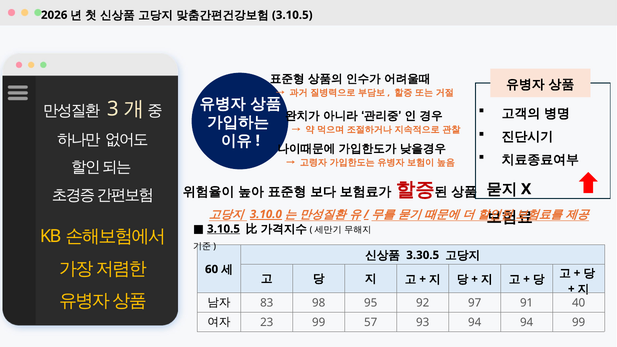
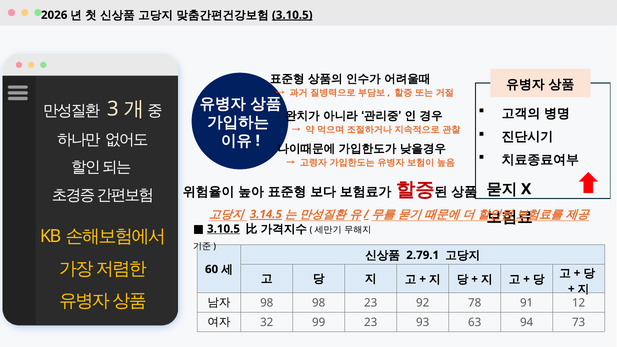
3.10.5 at (292, 15) underline: none -> present
3.10.0: 3.10.0 -> 3.14.5
3.30.5: 3.30.5 -> 2.79.1
83 at (267, 303): 83 -> 98
98 95: 95 -> 23
97: 97 -> 78
40: 40 -> 12
23: 23 -> 32
99 57: 57 -> 23
93 94: 94 -> 63
94 99: 99 -> 73
